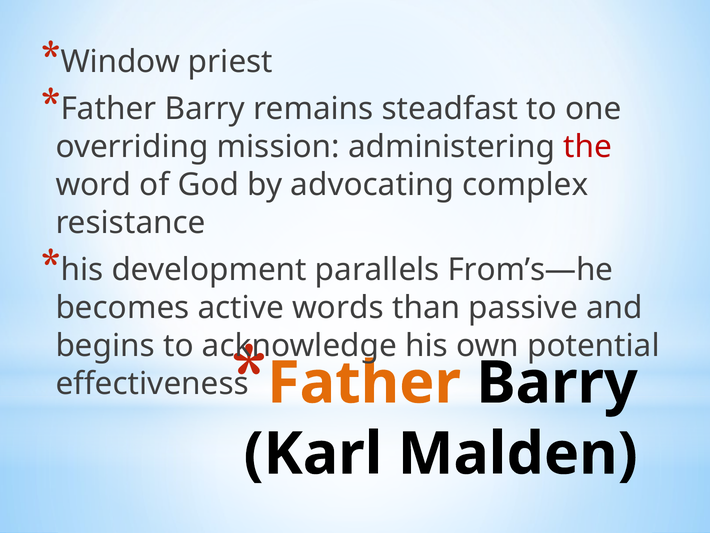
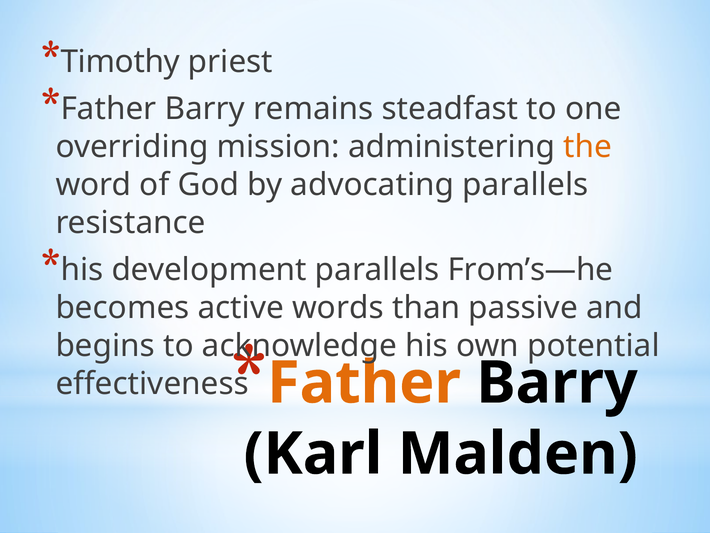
Window: Window -> Timothy
the colour: red -> orange
advocating complex: complex -> parallels
